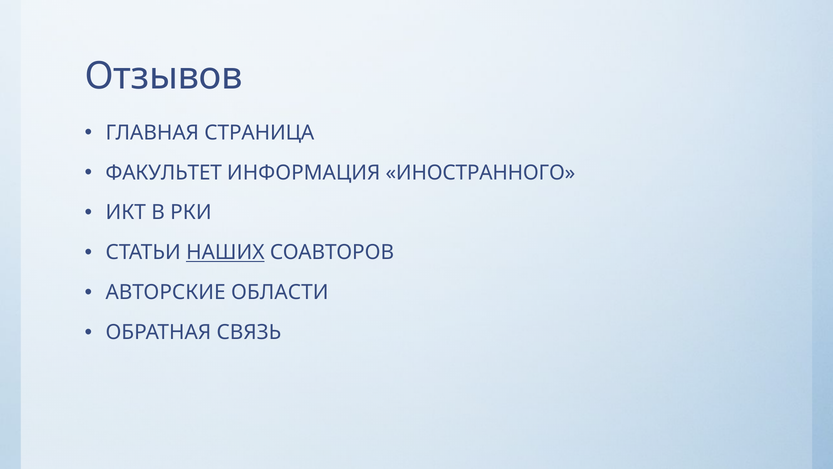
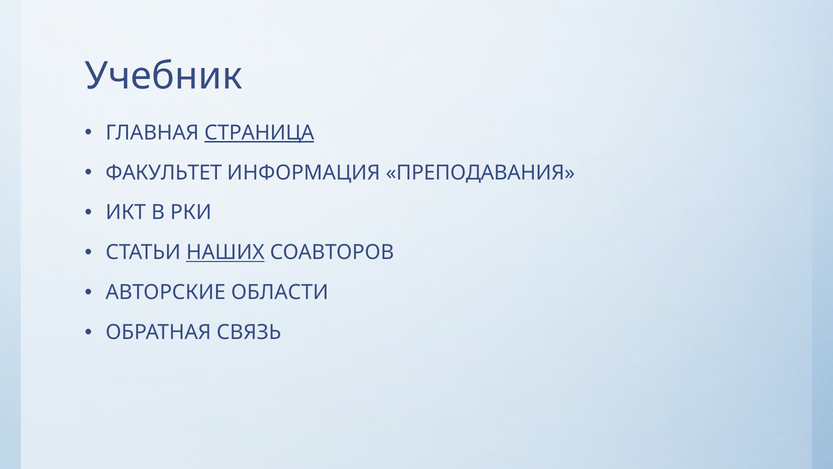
Отзывов: Отзывов -> Учебник
СТРАНИЦА underline: none -> present
ИНОСТРАННОГО: ИНОСТРАННОГО -> ПРЕПОДАВАНИЯ
